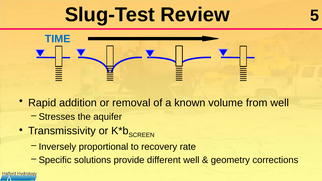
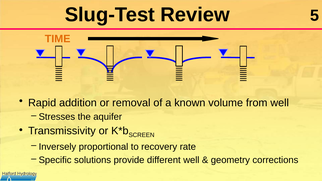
TIME colour: blue -> orange
